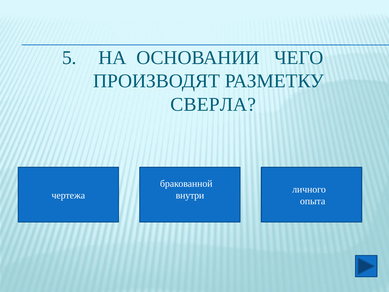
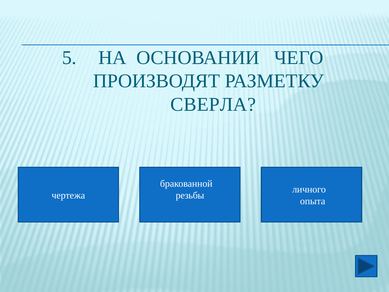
внутри: внутри -> резьбы
